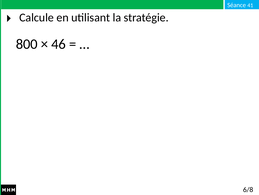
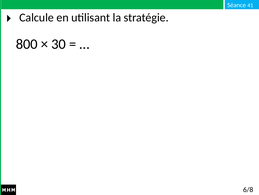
46: 46 -> 30
